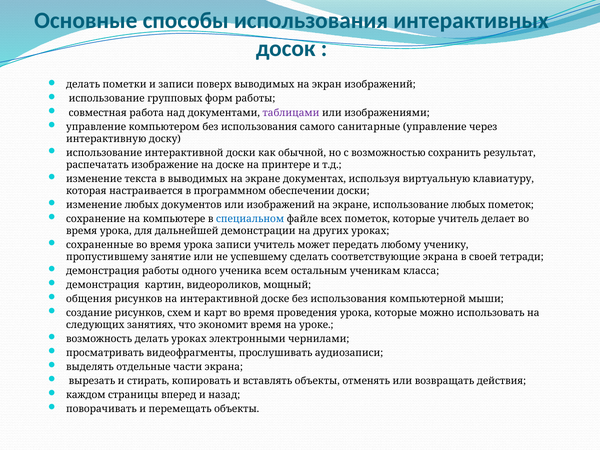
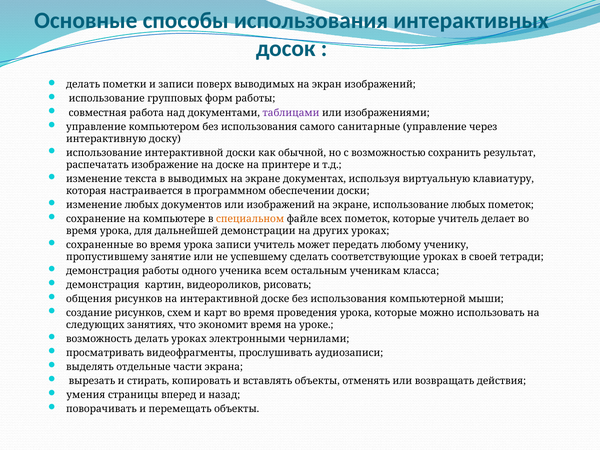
специальном colour: blue -> orange
соответствующие экрана: экрана -> уроках
мощный: мощный -> рисовать
каждом: каждом -> умения
